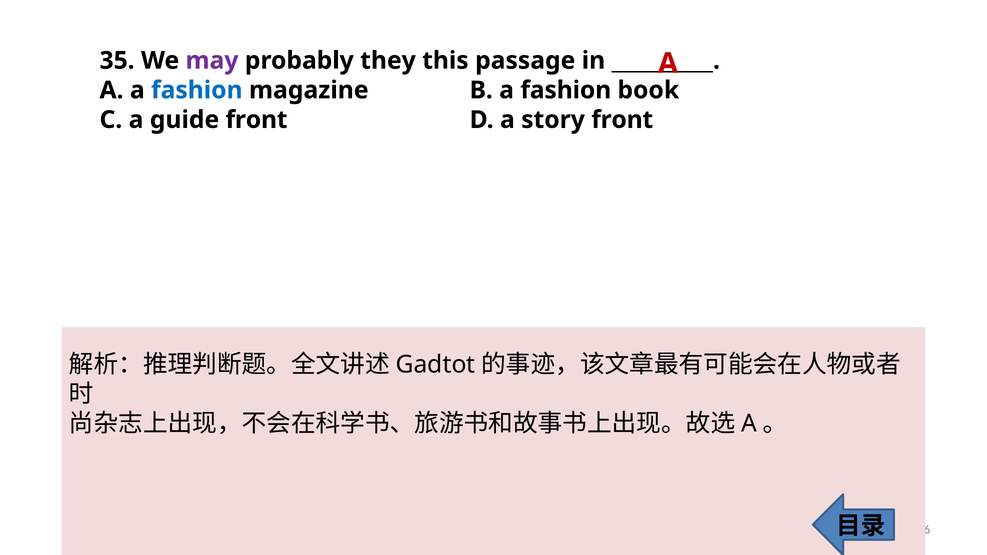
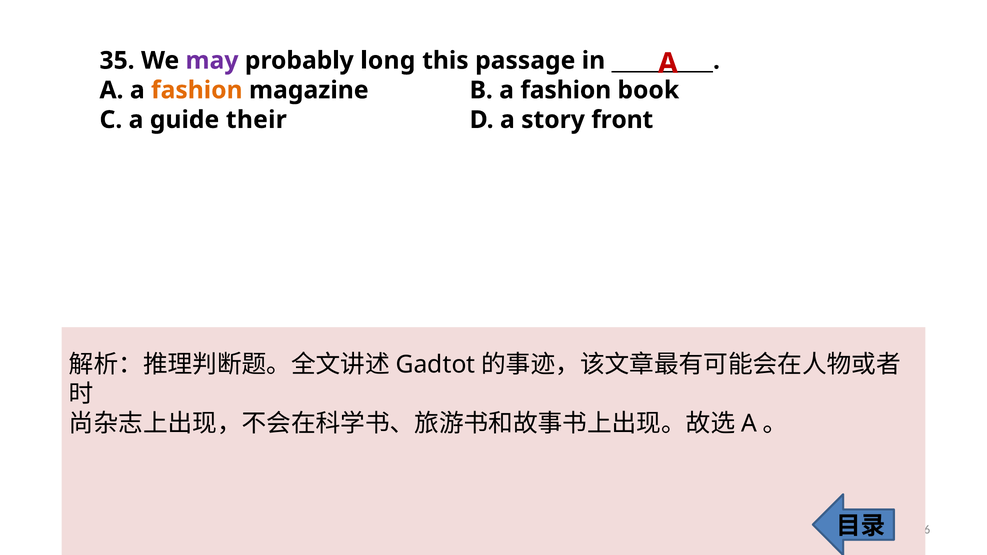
they: they -> long
fashion at (197, 90) colour: blue -> orange
guide front: front -> their
